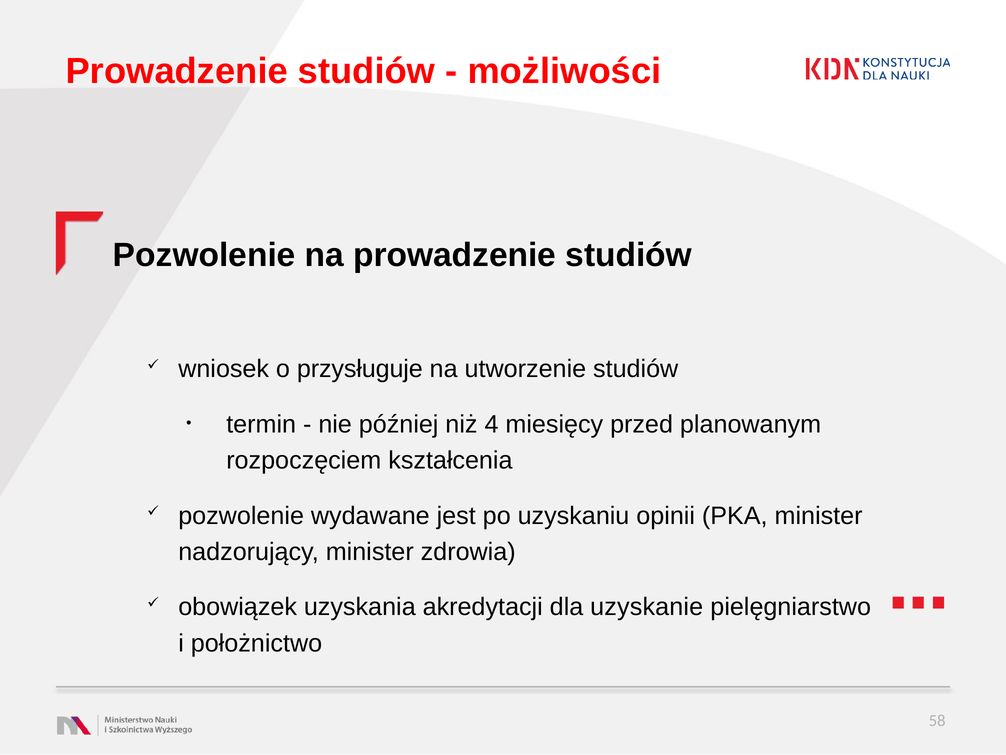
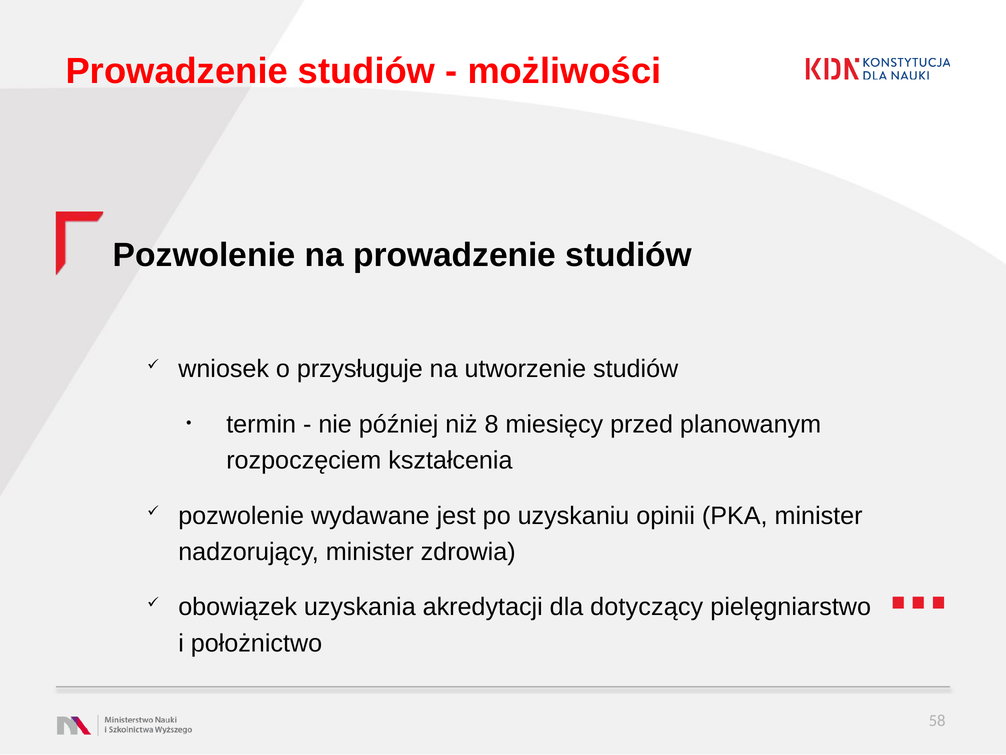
4: 4 -> 8
uzyskanie: uzyskanie -> dotyczący
